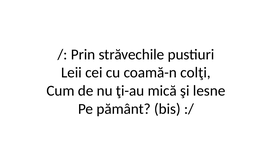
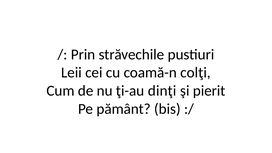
mică: mică -> dinţi
lesne: lesne -> pierit
